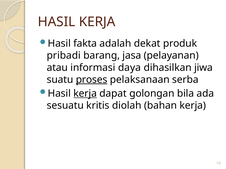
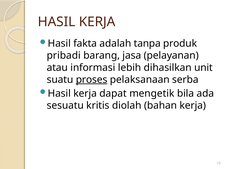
dekat: dekat -> tanpa
daya: daya -> lebih
jiwa: jiwa -> unit
kerja at (85, 94) underline: present -> none
golongan: golongan -> mengetik
